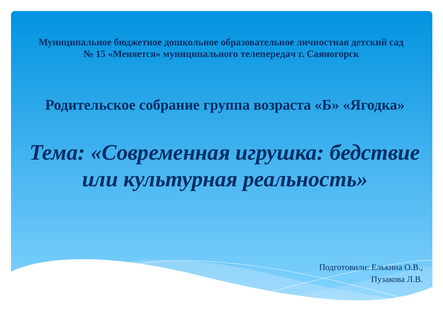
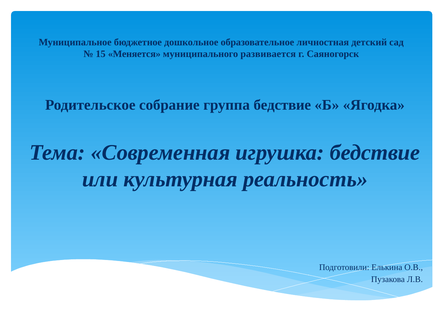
телепередач: телепередач -> развивается
группа возраста: возраста -> бедствие
